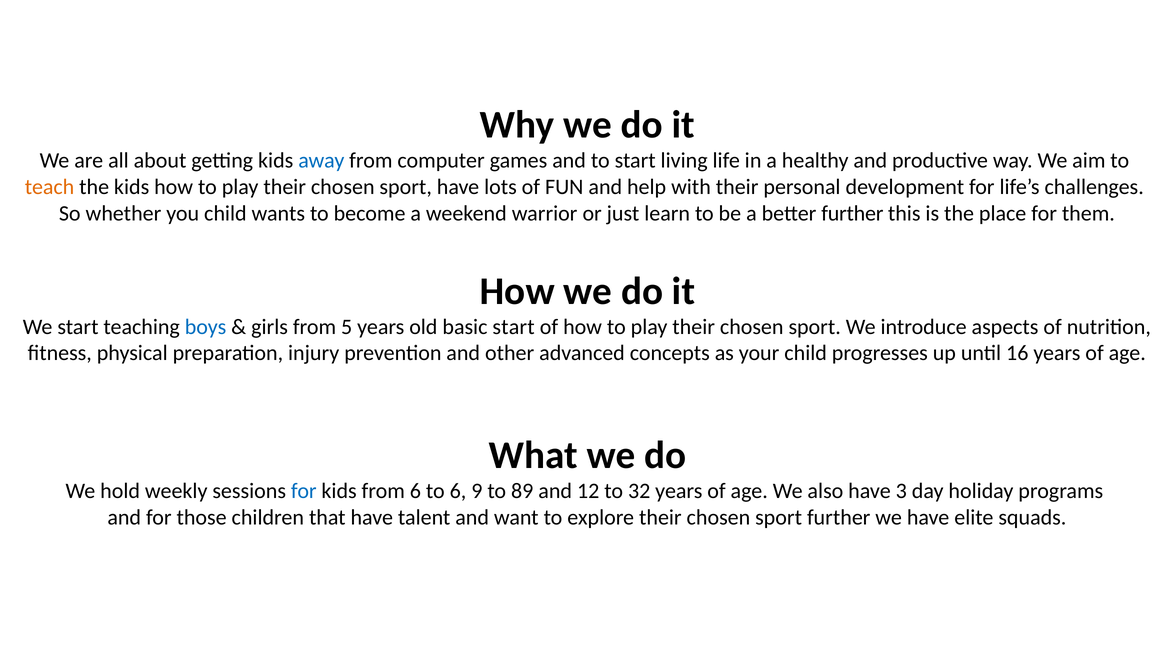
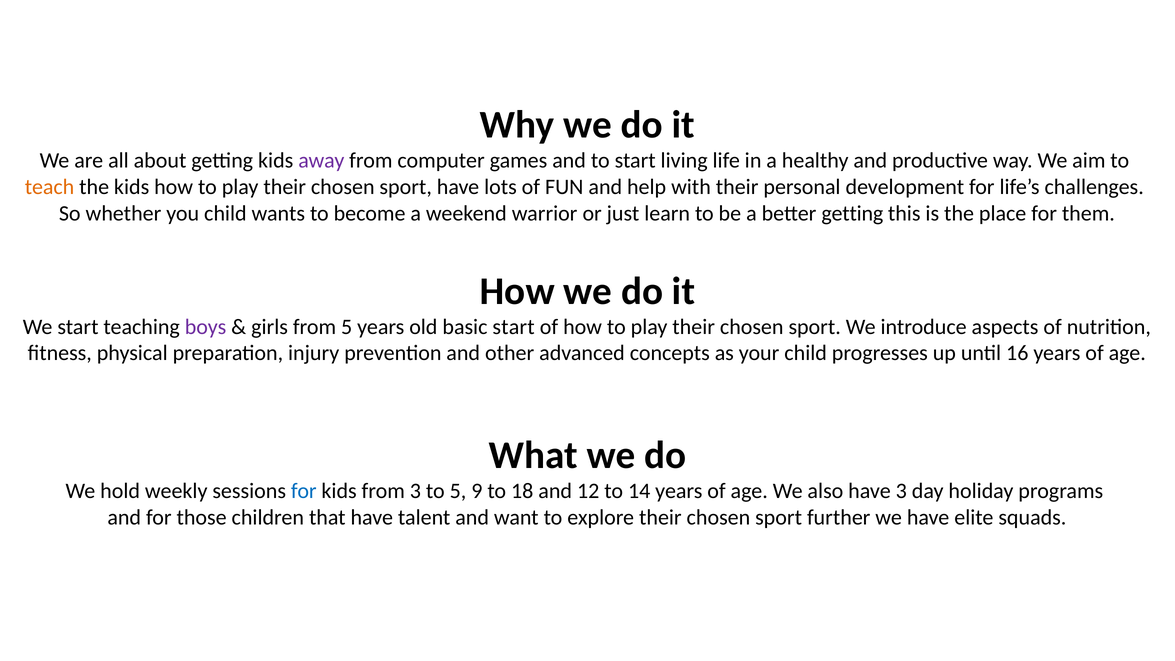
away colour: blue -> purple
better further: further -> getting
boys colour: blue -> purple
from 6: 6 -> 3
to 6: 6 -> 5
89: 89 -> 18
32: 32 -> 14
